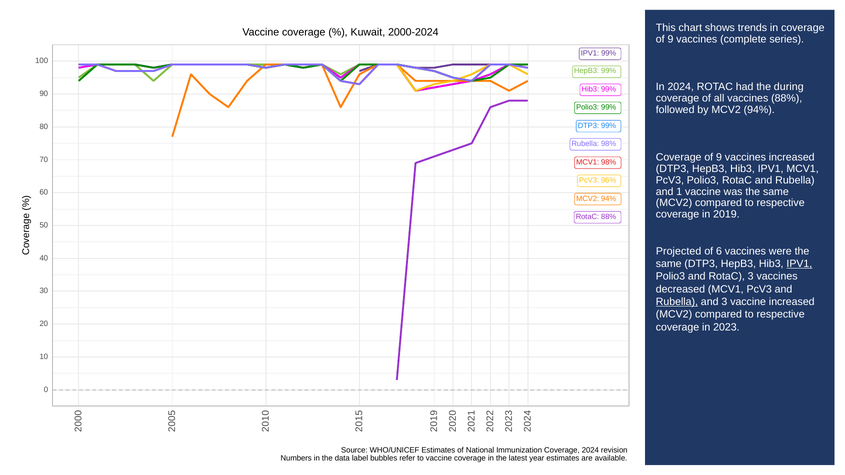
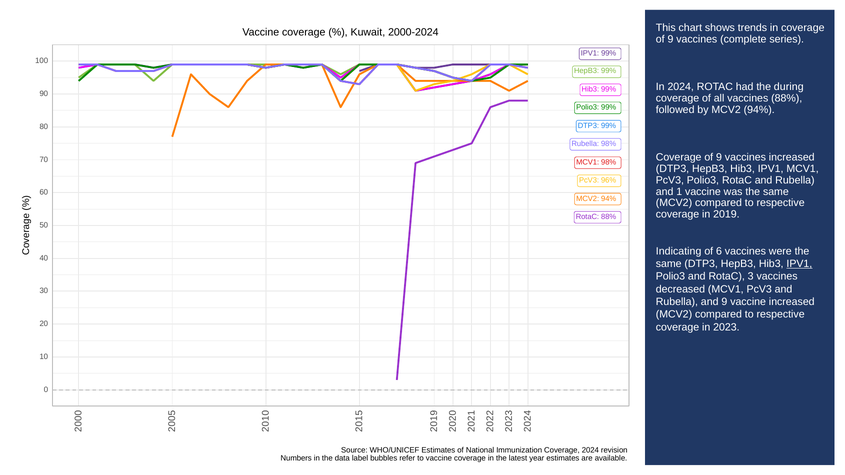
Projected: Projected -> Indicating
Rubella at (677, 302) underline: present -> none
and 3: 3 -> 9
